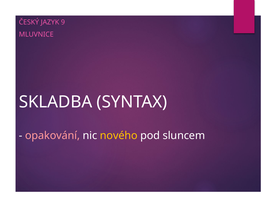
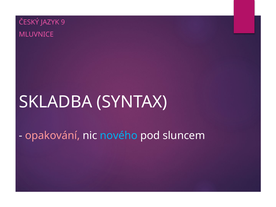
nového colour: yellow -> light blue
